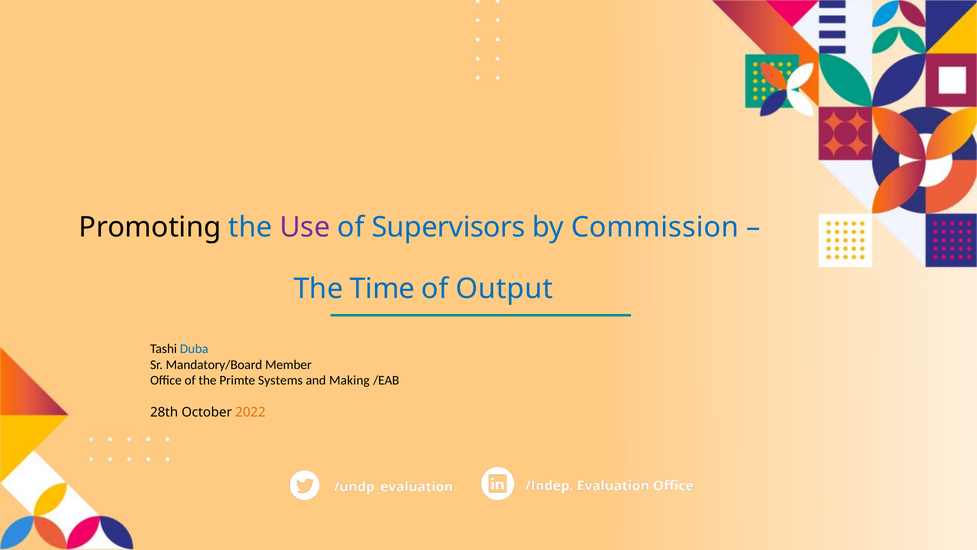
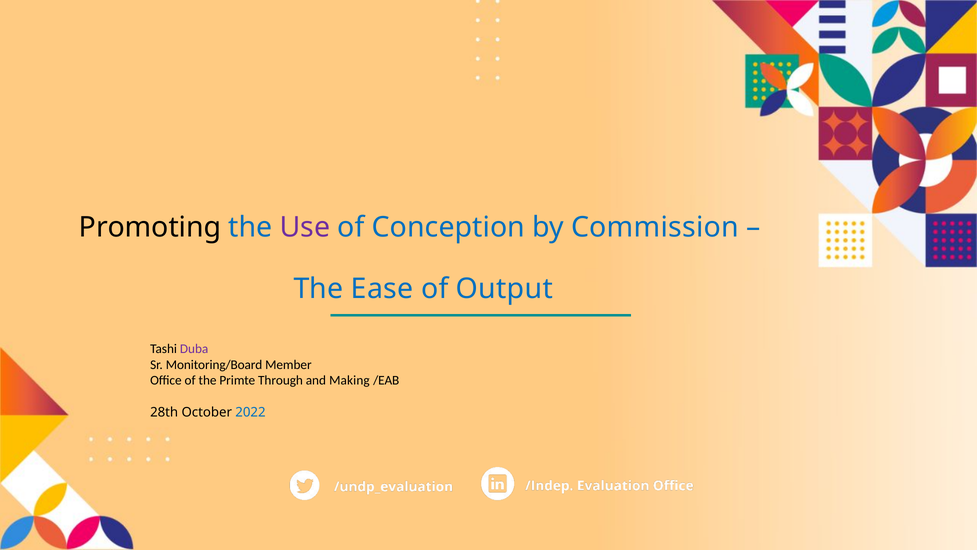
Supervisors: Supervisors -> Conception
Time: Time -> Ease
Duba colour: blue -> purple
Mandatory/Board: Mandatory/Board -> Monitoring/Board
Systems: Systems -> Through
2022 colour: orange -> blue
